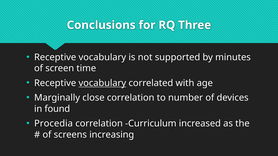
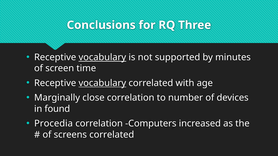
vocabulary at (102, 57) underline: none -> present
Curriculum: Curriculum -> Computers
screens increasing: increasing -> correlated
